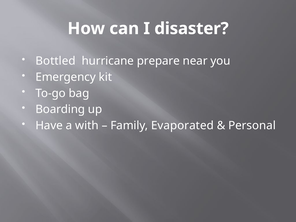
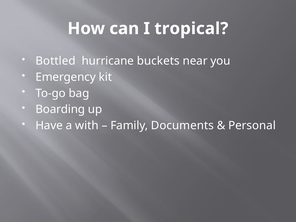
disaster: disaster -> tropical
prepare: prepare -> buckets
Evaporated: Evaporated -> Documents
